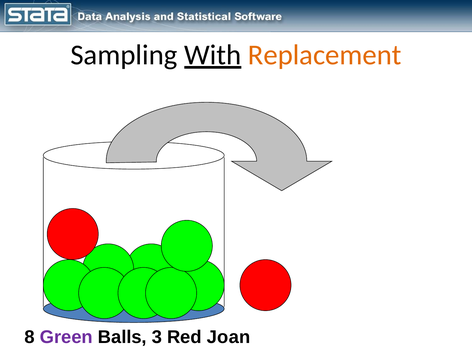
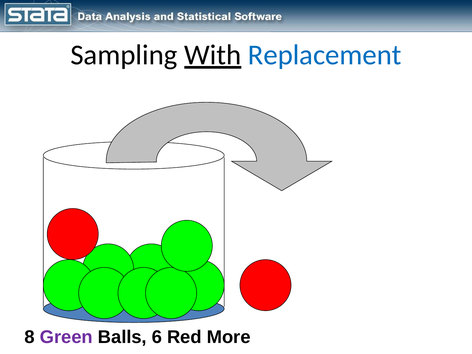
Replacement colour: orange -> blue
3: 3 -> 6
Joan: Joan -> More
